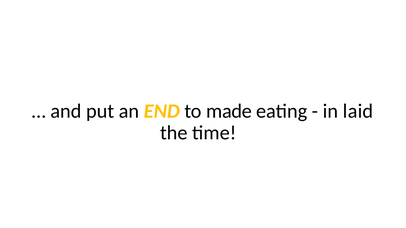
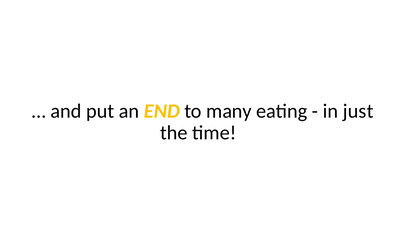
made: made -> many
laid: laid -> just
